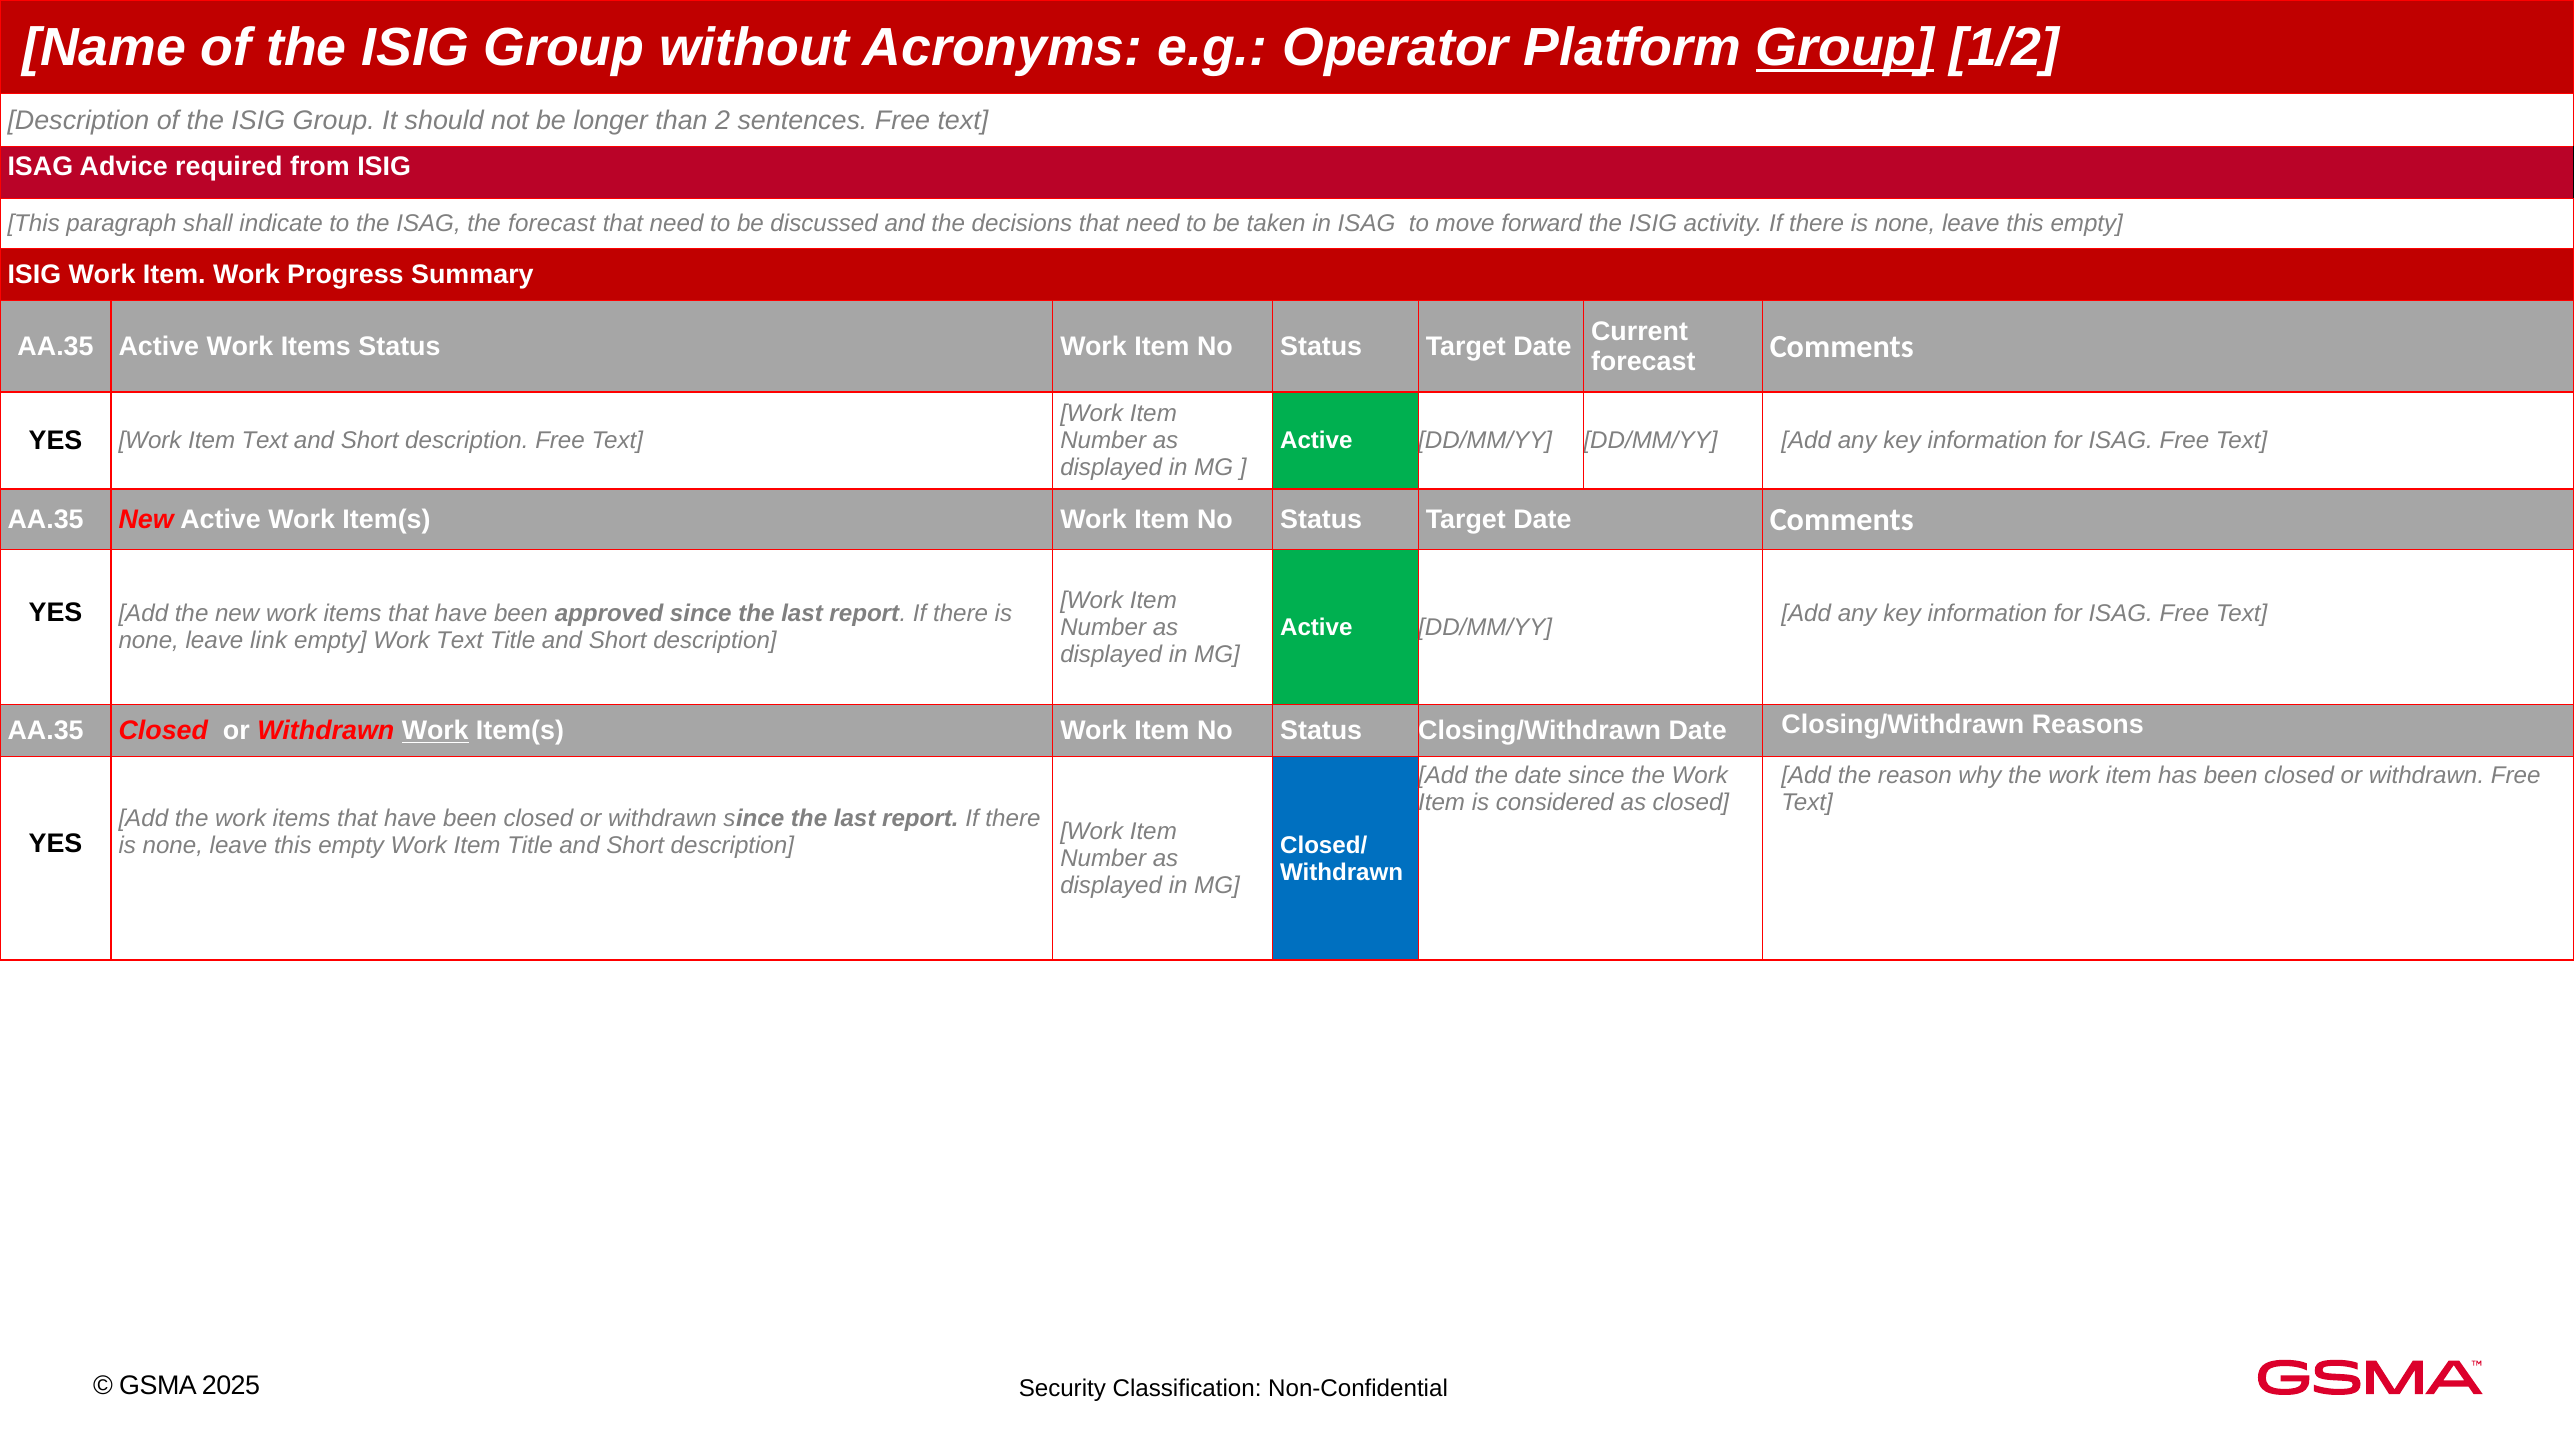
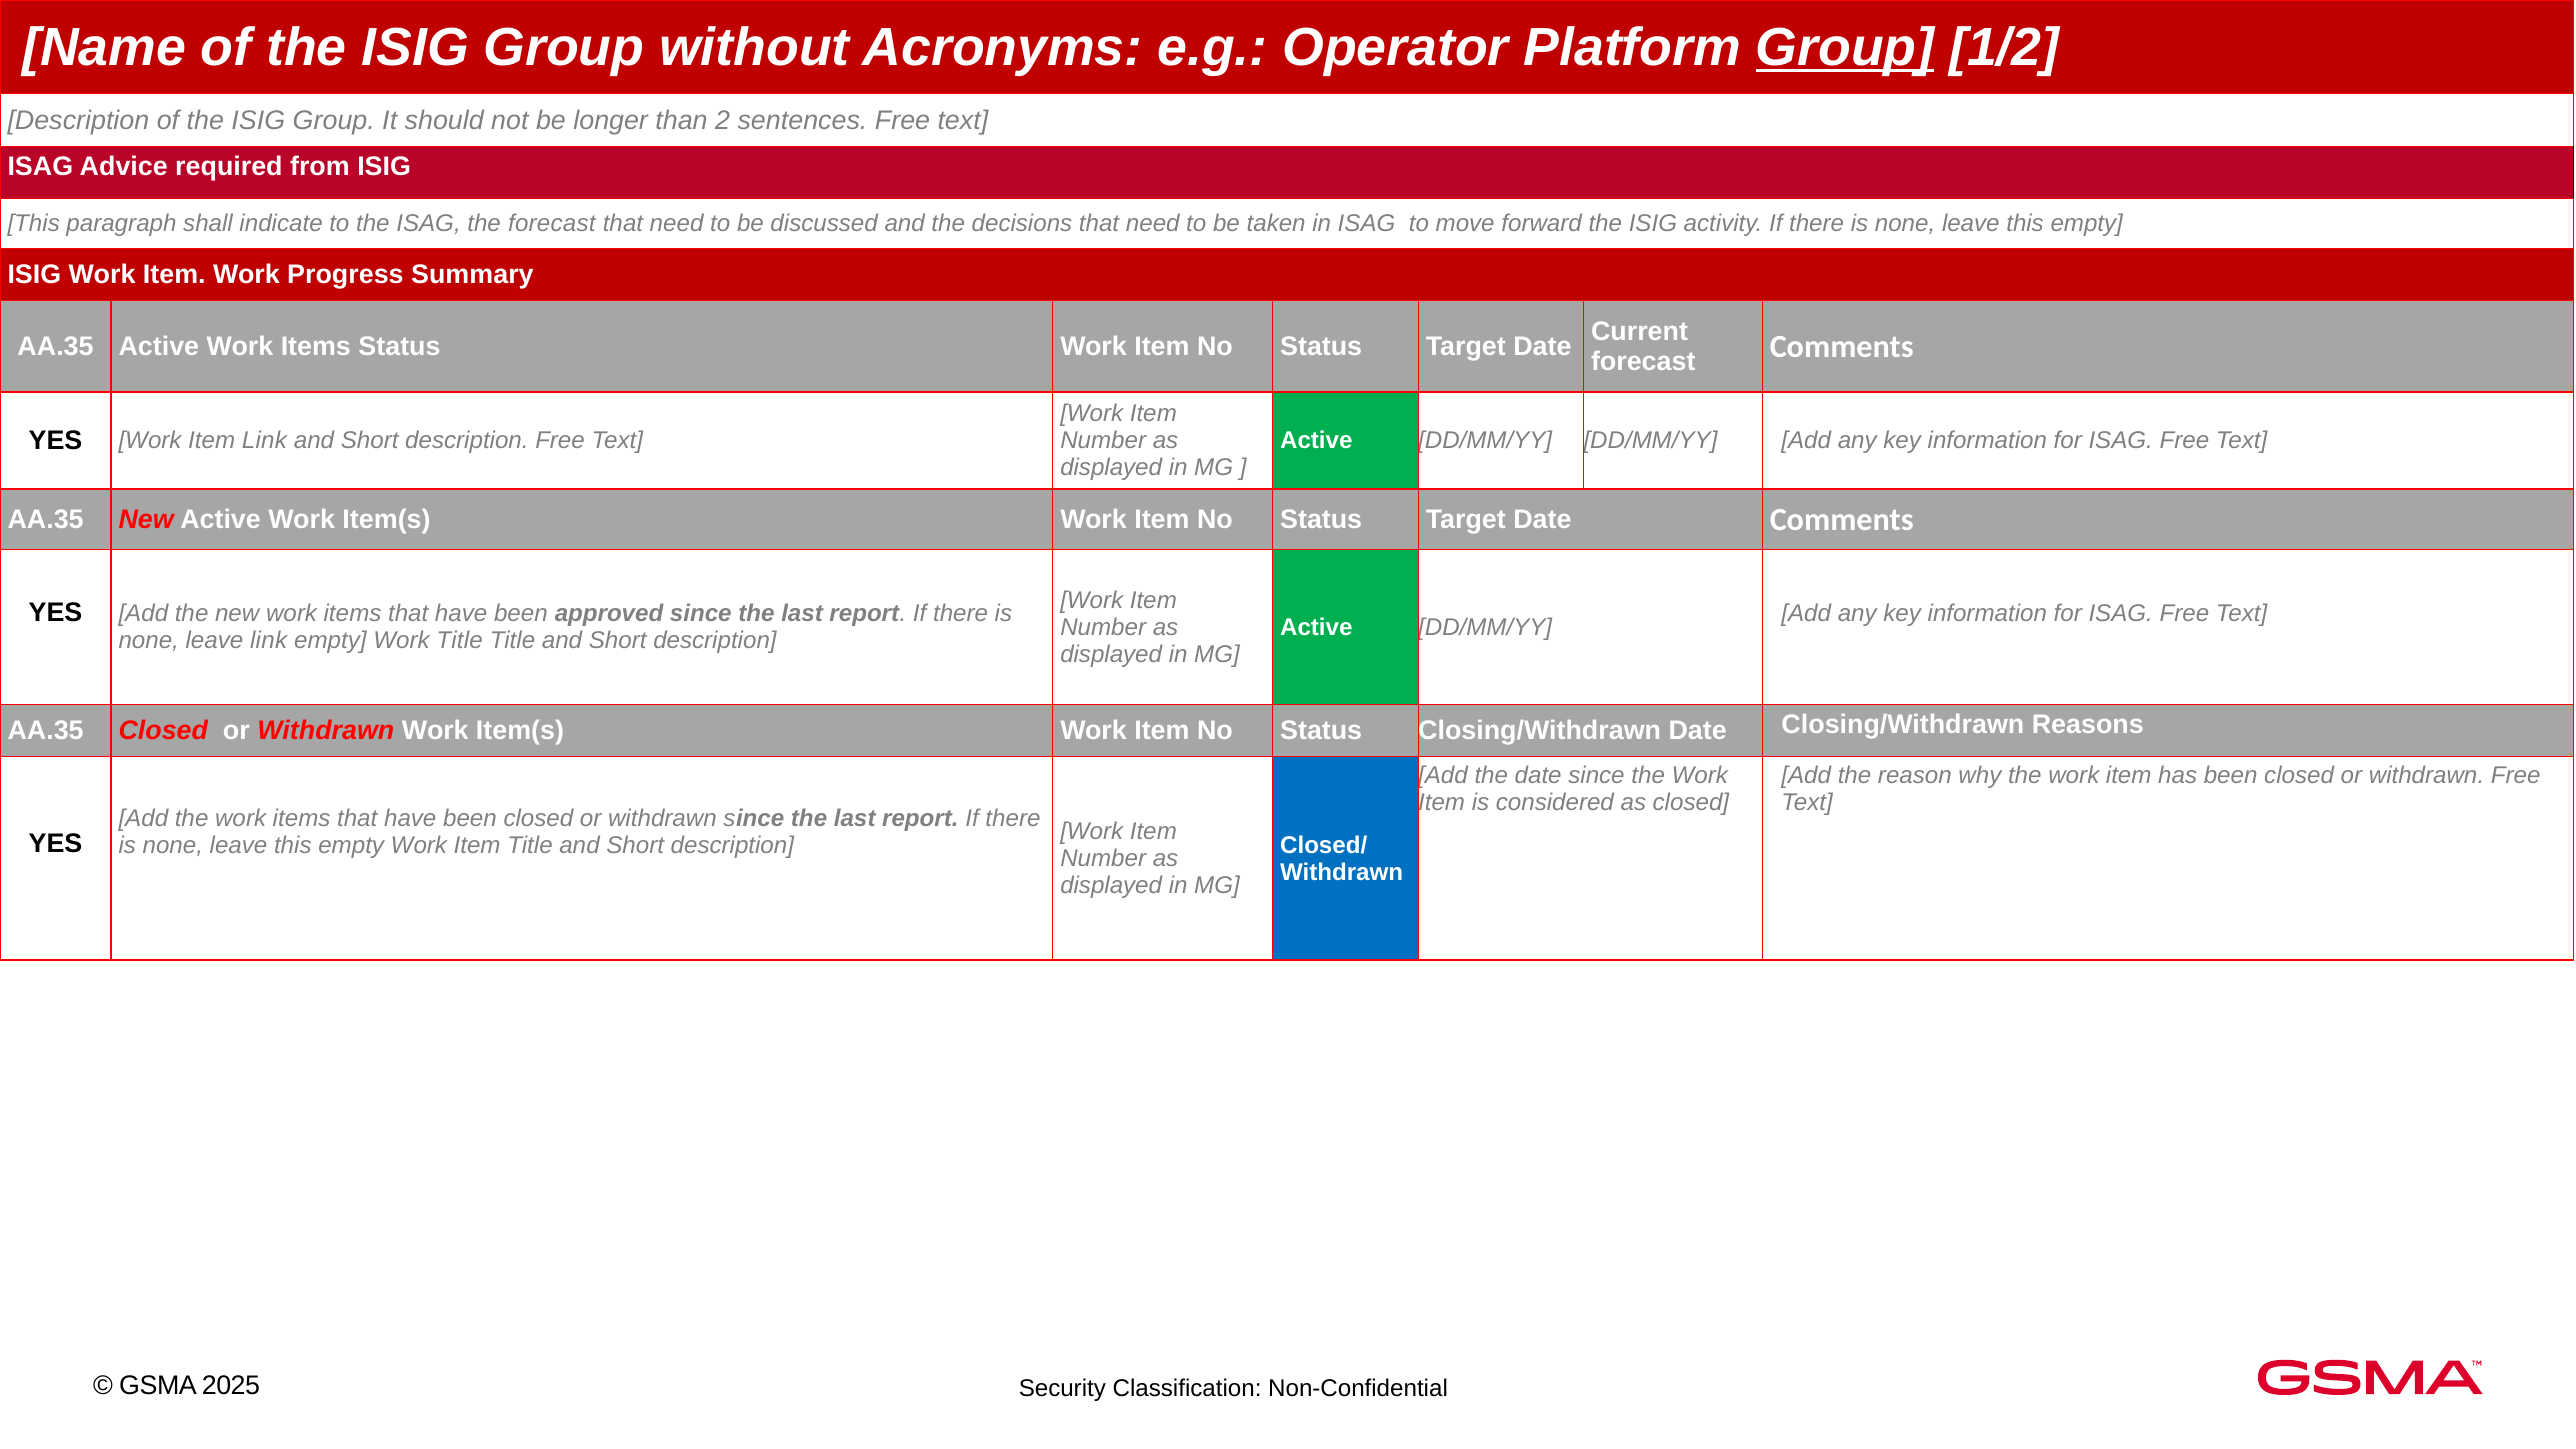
Item Text: Text -> Link
Work Text: Text -> Title
Work at (435, 731) underline: present -> none
